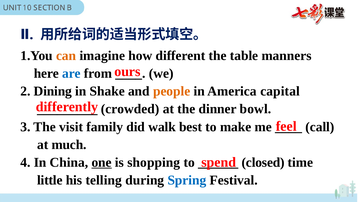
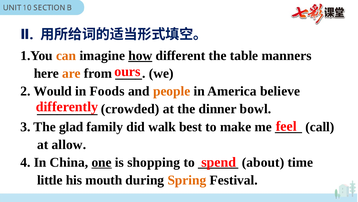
how underline: none -> present
are colour: blue -> orange
Dining: Dining -> Would
Shake: Shake -> Foods
capital: capital -> believe
visit: visit -> glad
much: much -> allow
closed: closed -> about
telling: telling -> mouth
Spring colour: blue -> orange
